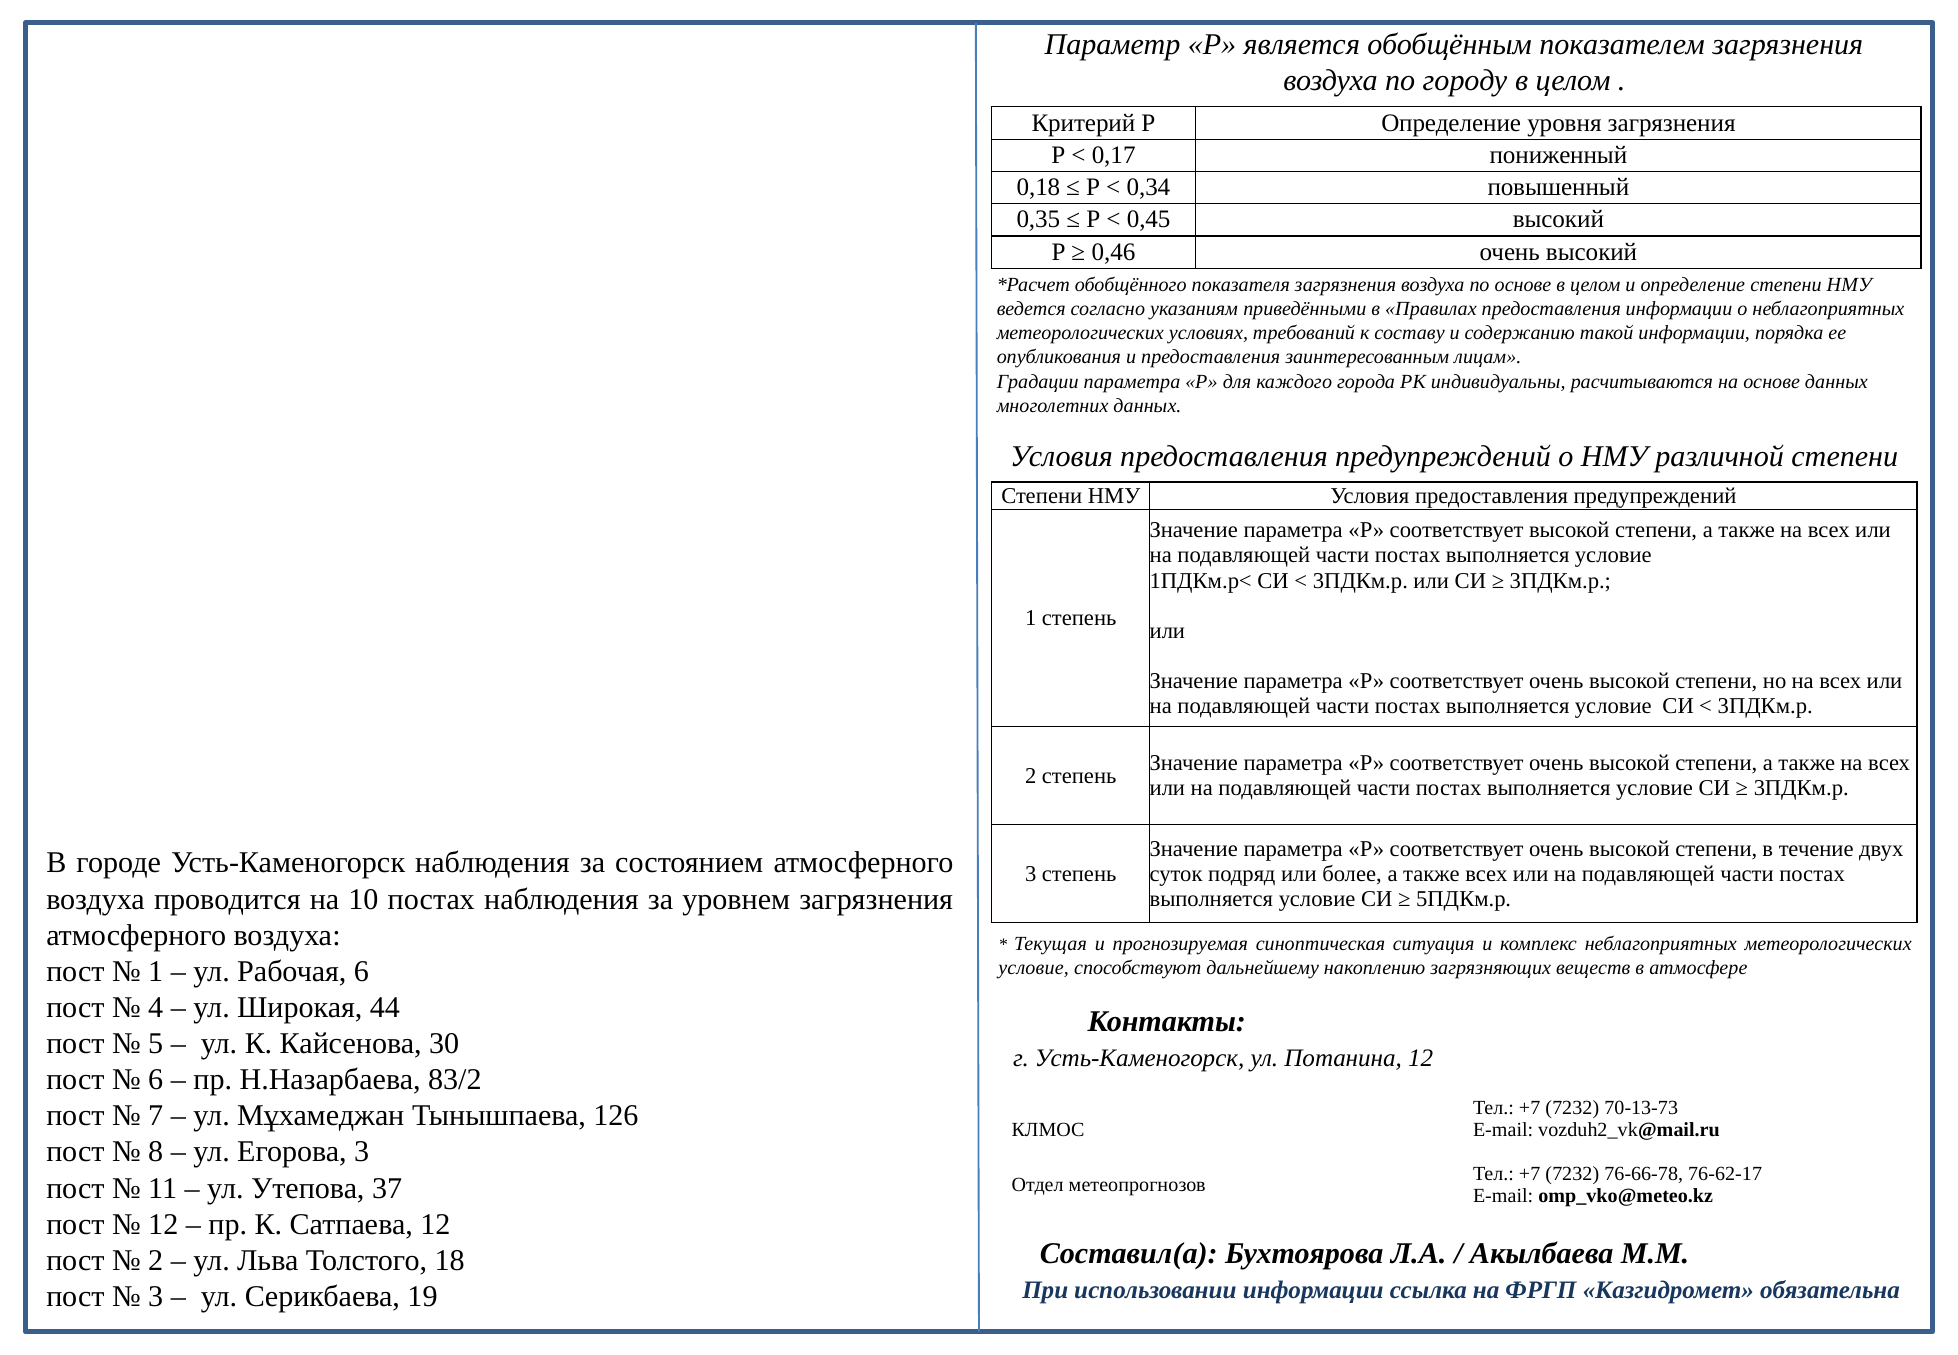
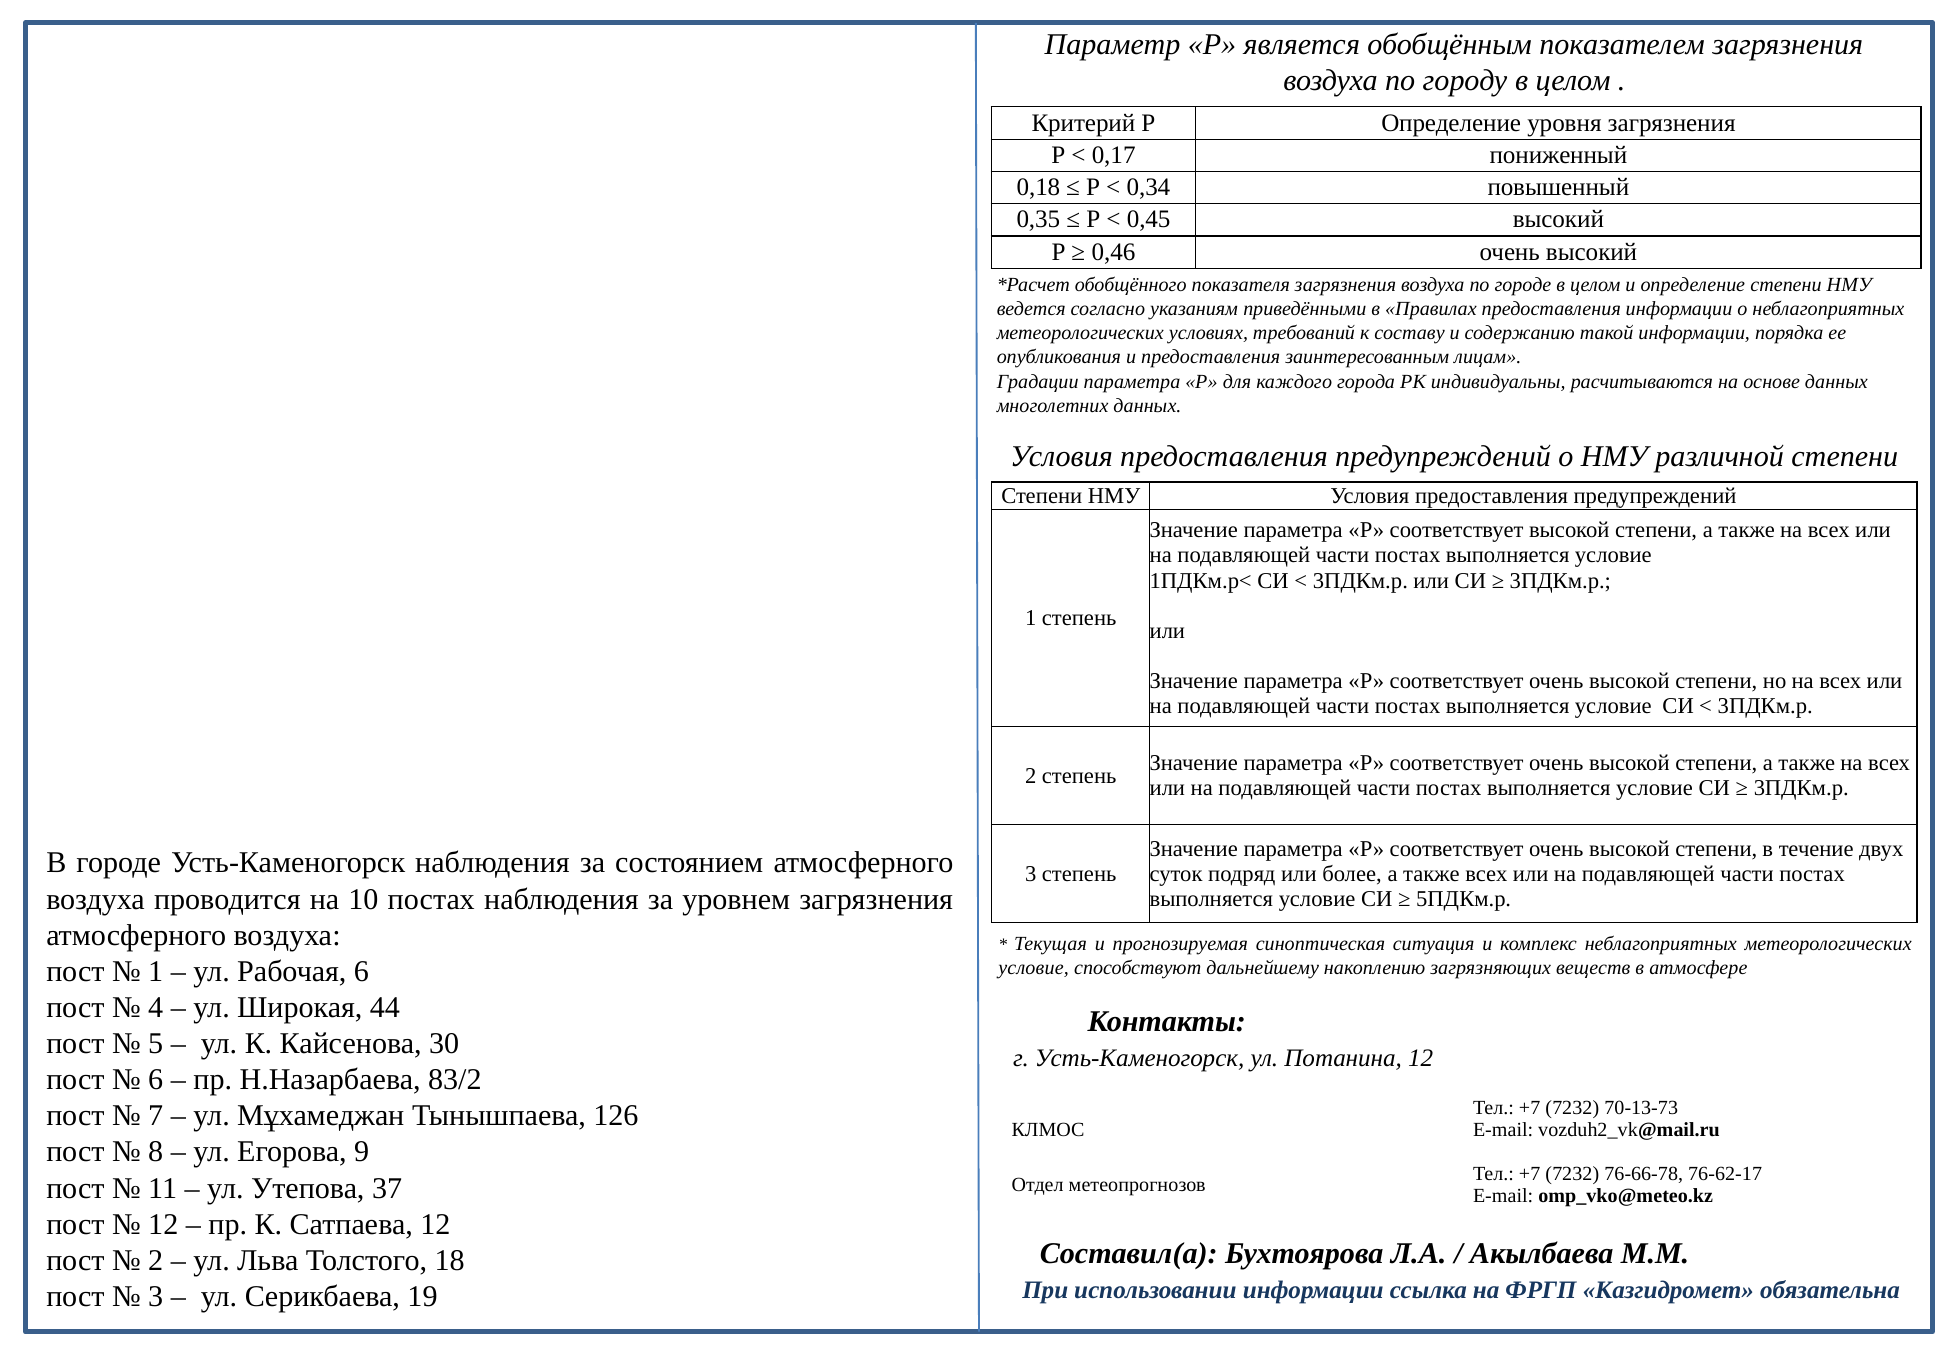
по основе: основе -> городе
Егорова 3: 3 -> 9
